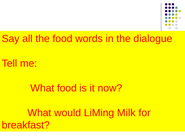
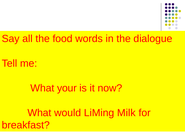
What food: food -> your
